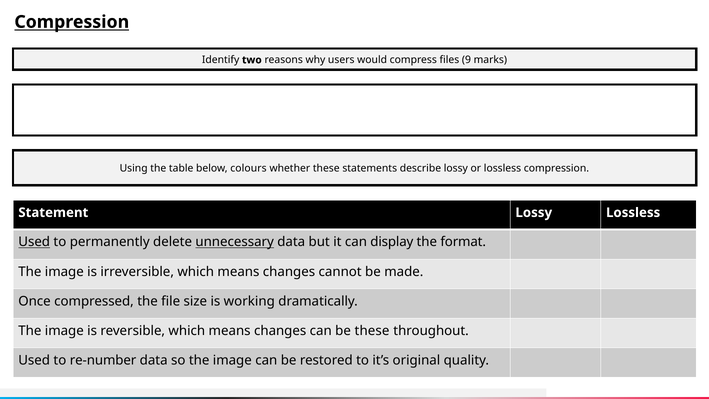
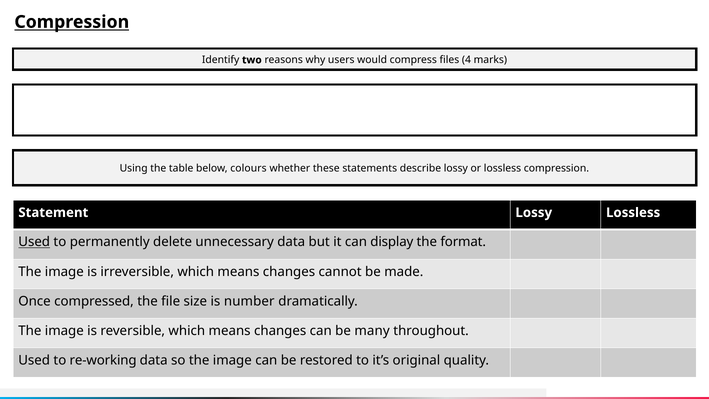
9: 9 -> 4
unnecessary underline: present -> none
working: working -> number
be these: these -> many
re-number: re-number -> re-working
